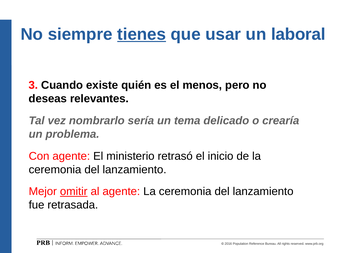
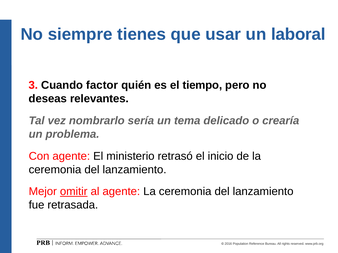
tienes underline: present -> none
existe: existe -> factor
menos: menos -> tiempo
